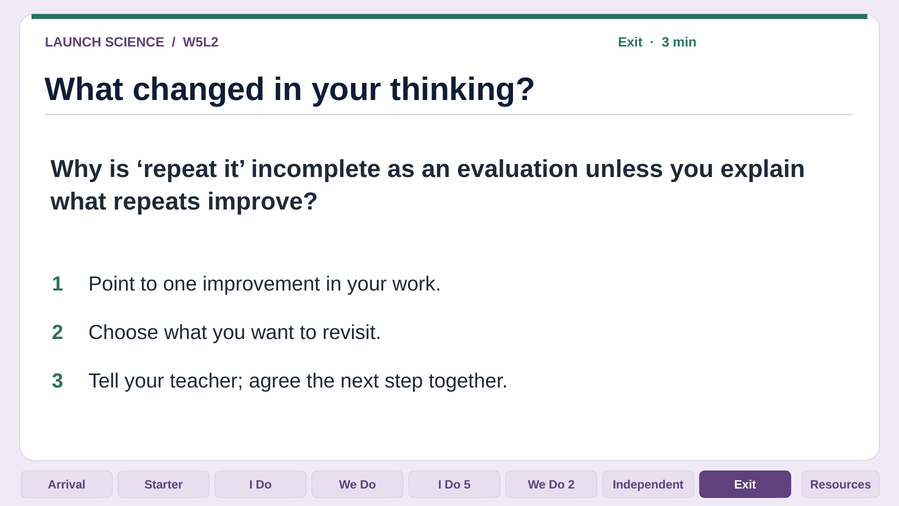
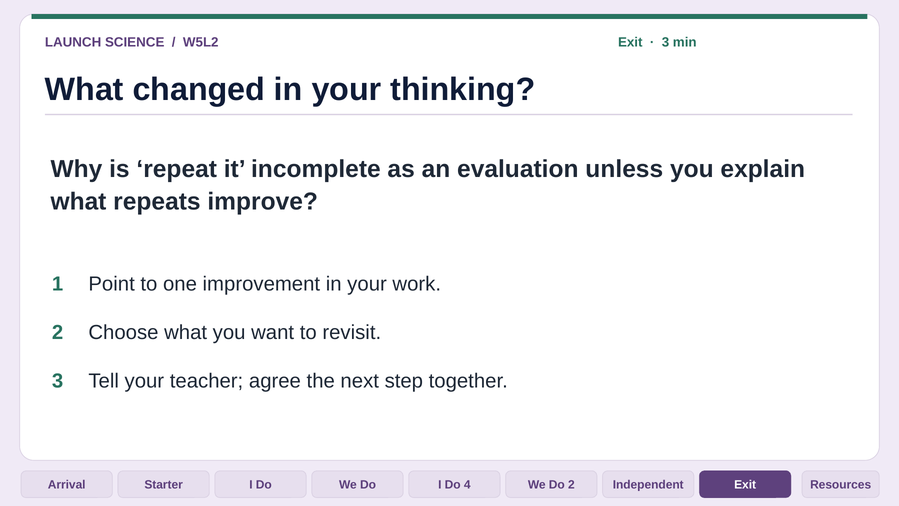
5: 5 -> 4
